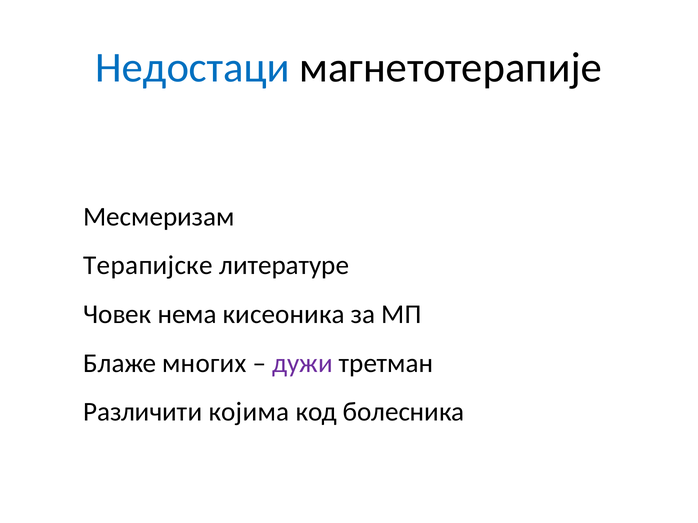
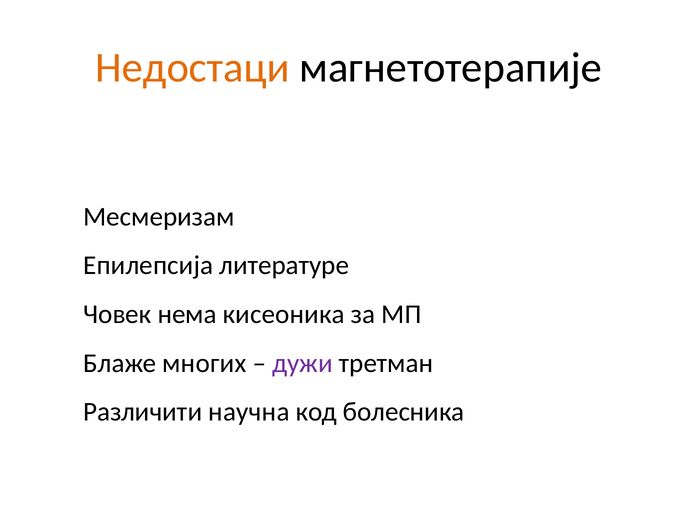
Недостаци colour: blue -> orange
Терапијске: Терапијске -> Епилепсија
којима: којима -> научна
